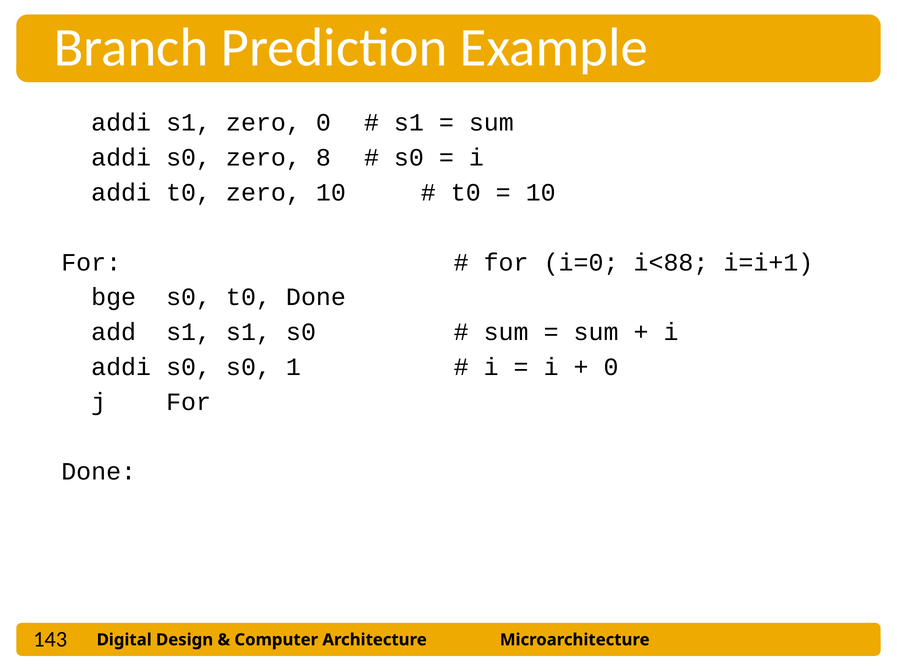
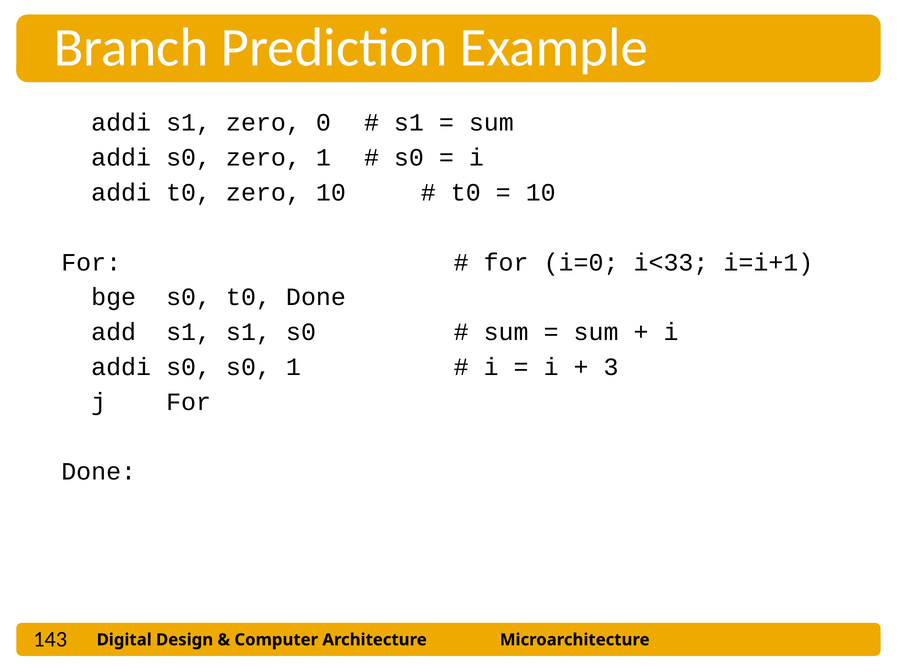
zero 8: 8 -> 1
i<88: i<88 -> i<33
0 at (611, 367): 0 -> 3
